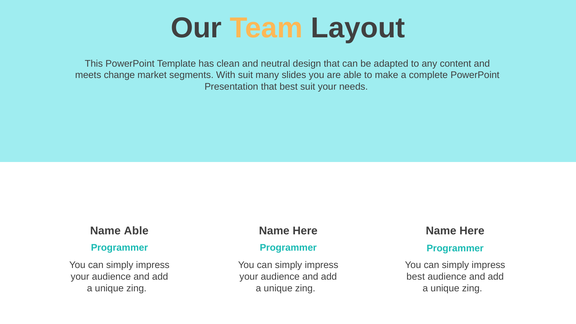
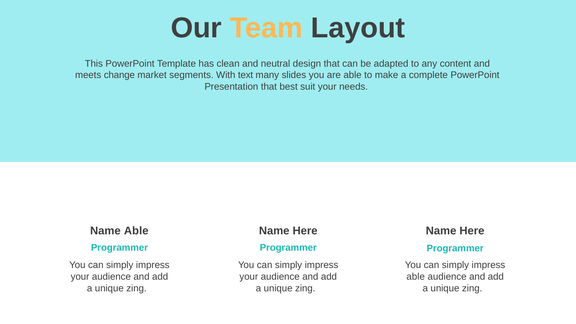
With suit: suit -> text
best at (416, 277): best -> able
